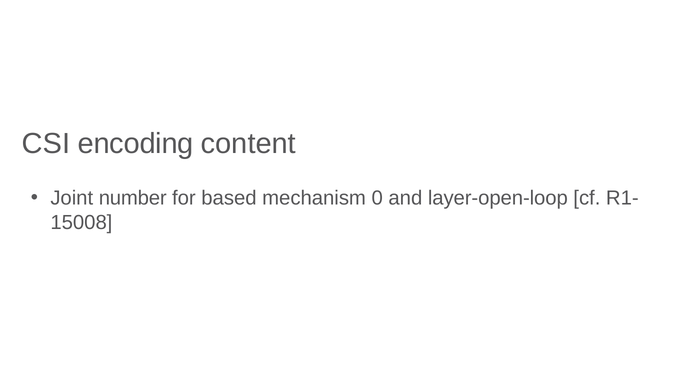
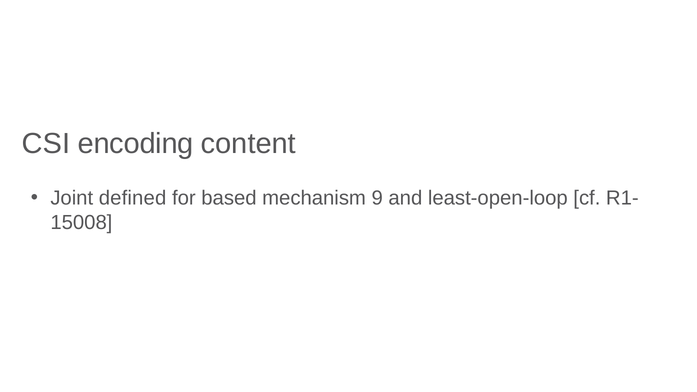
number: number -> defined
0: 0 -> 9
layer-open-loop: layer-open-loop -> least-open-loop
